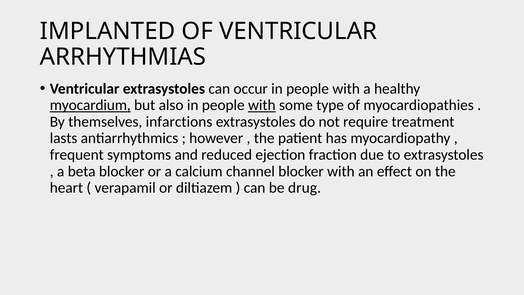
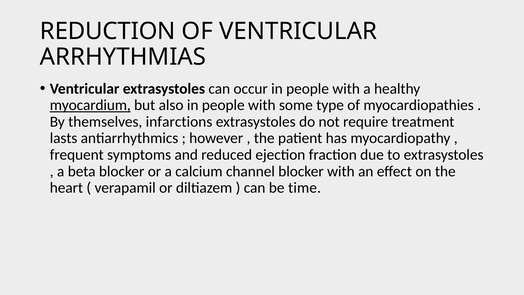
IMPLANTED: IMPLANTED -> REDUCTION
with at (262, 105) underline: present -> none
drug: drug -> time
